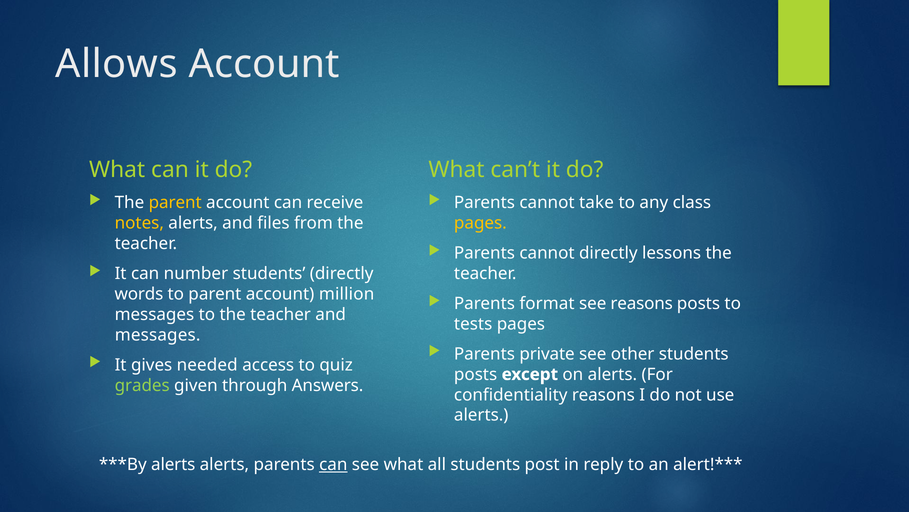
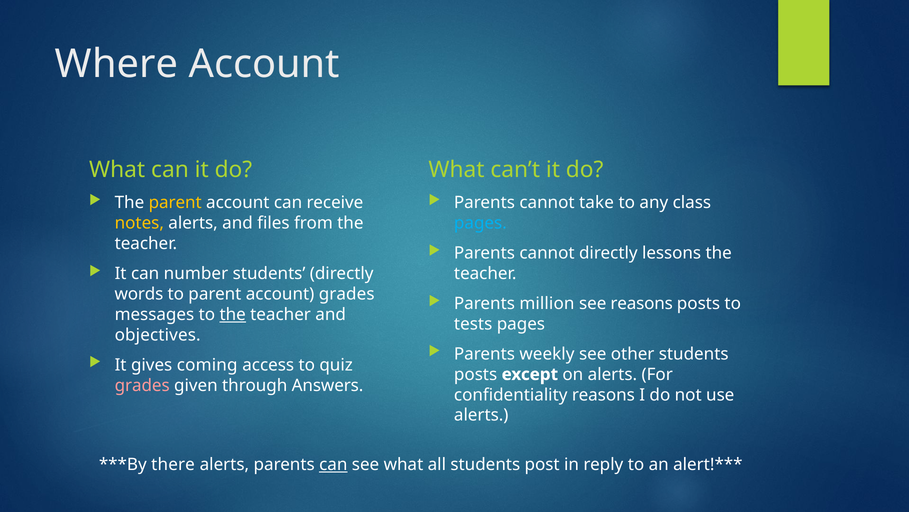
Allows: Allows -> Where
pages at (480, 223) colour: yellow -> light blue
account million: million -> grades
format: format -> million
the at (233, 314) underline: none -> present
messages at (158, 334): messages -> objectives
private: private -> weekly
needed: needed -> coming
grades at (142, 385) colour: light green -> pink
alerts at (173, 464): alerts -> there
